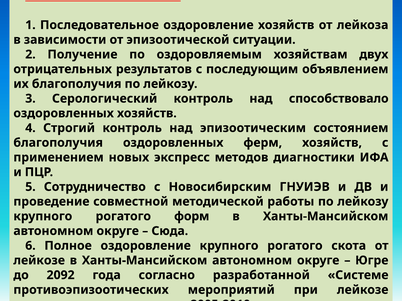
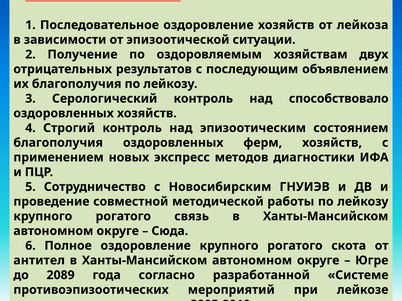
форм: форм -> связь
лейкозе at (39, 261): лейкозе -> антител
2092: 2092 -> 2089
